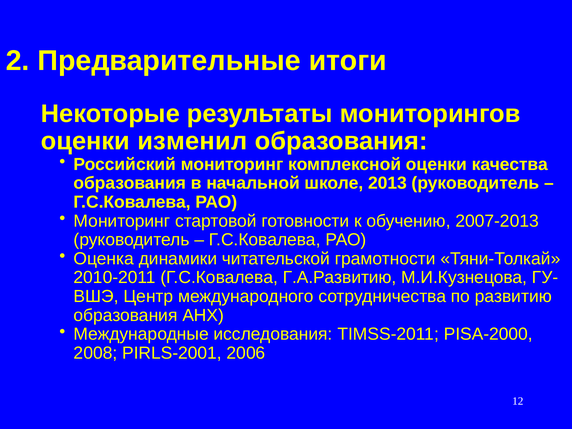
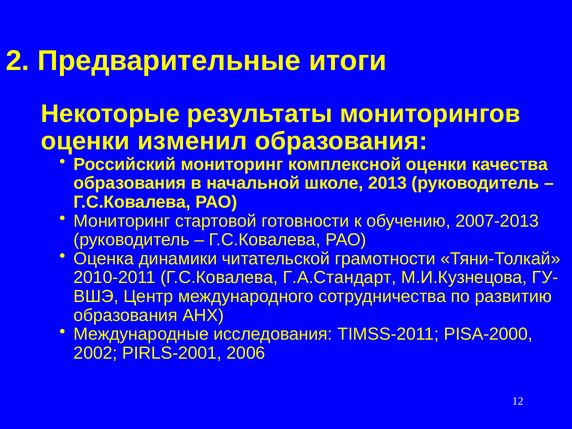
Г.А.Развитию: Г.А.Развитию -> Г.А.Стандарт
2008: 2008 -> 2002
